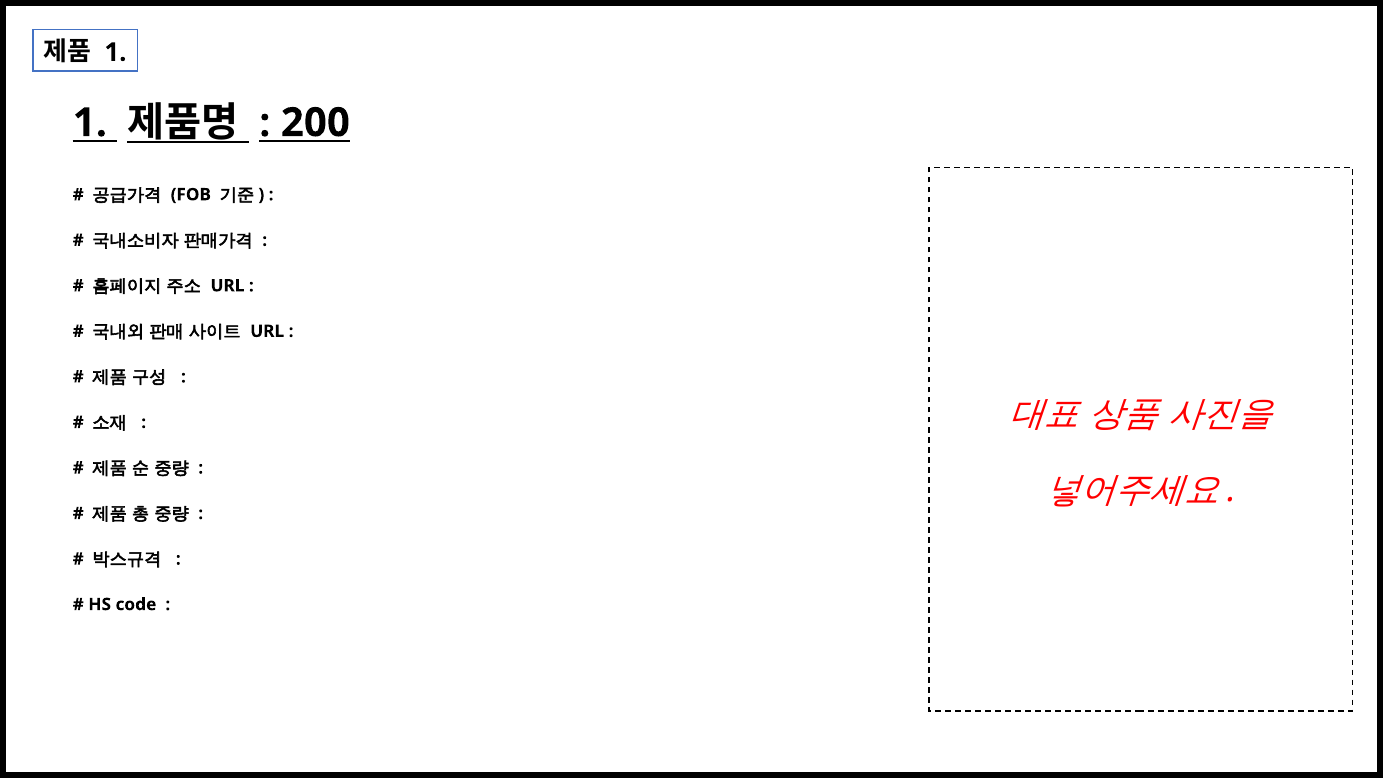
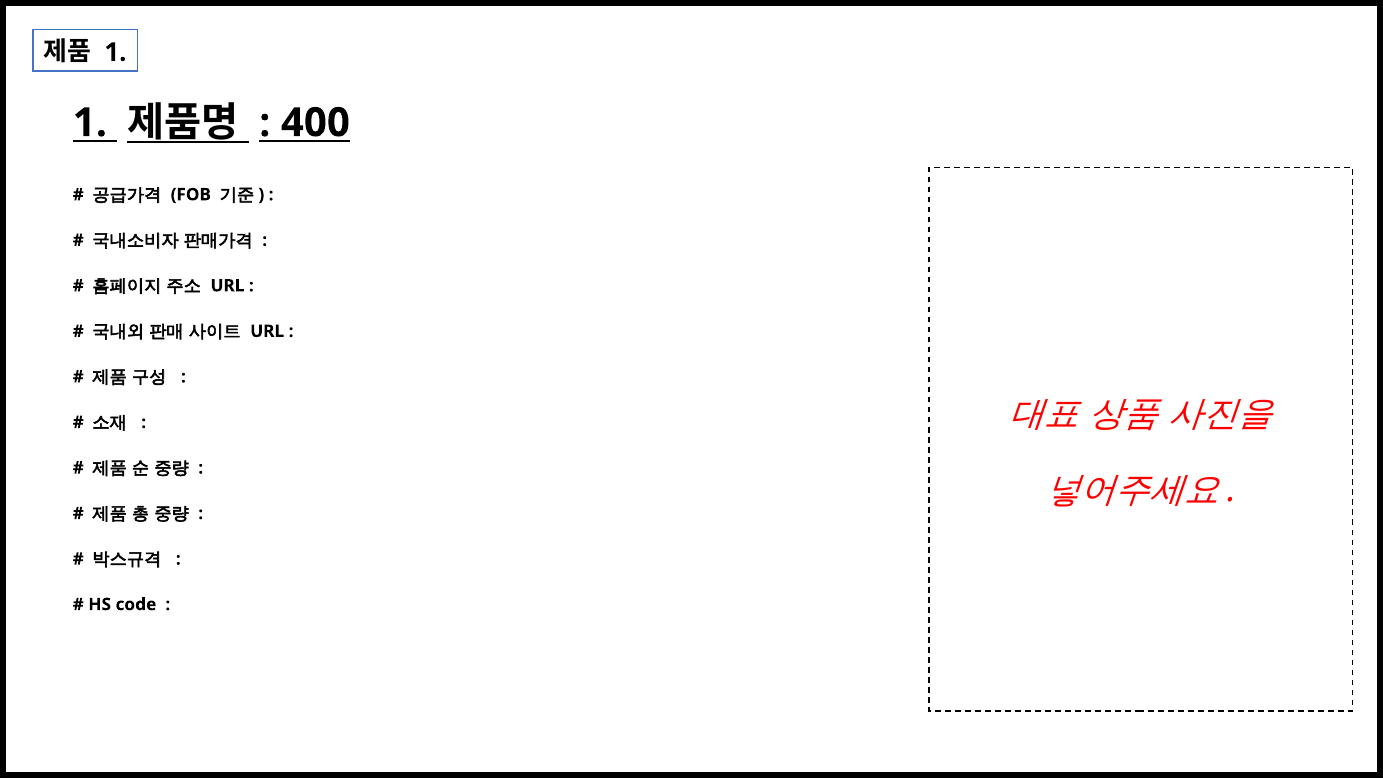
200: 200 -> 400
